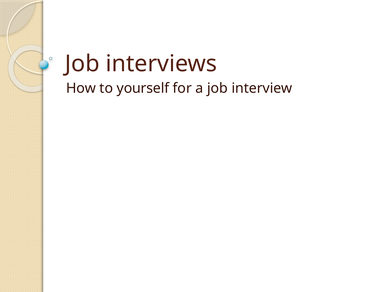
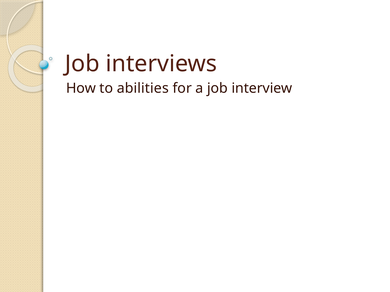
yourself: yourself -> abilities
